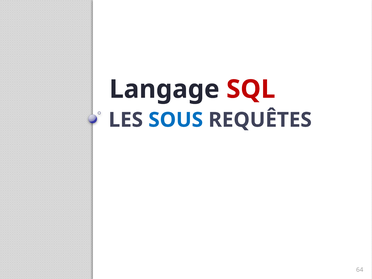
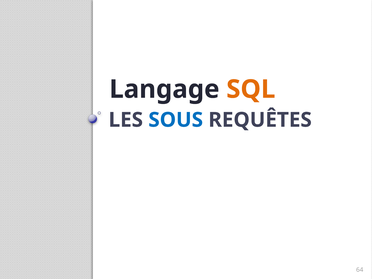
SQL colour: red -> orange
